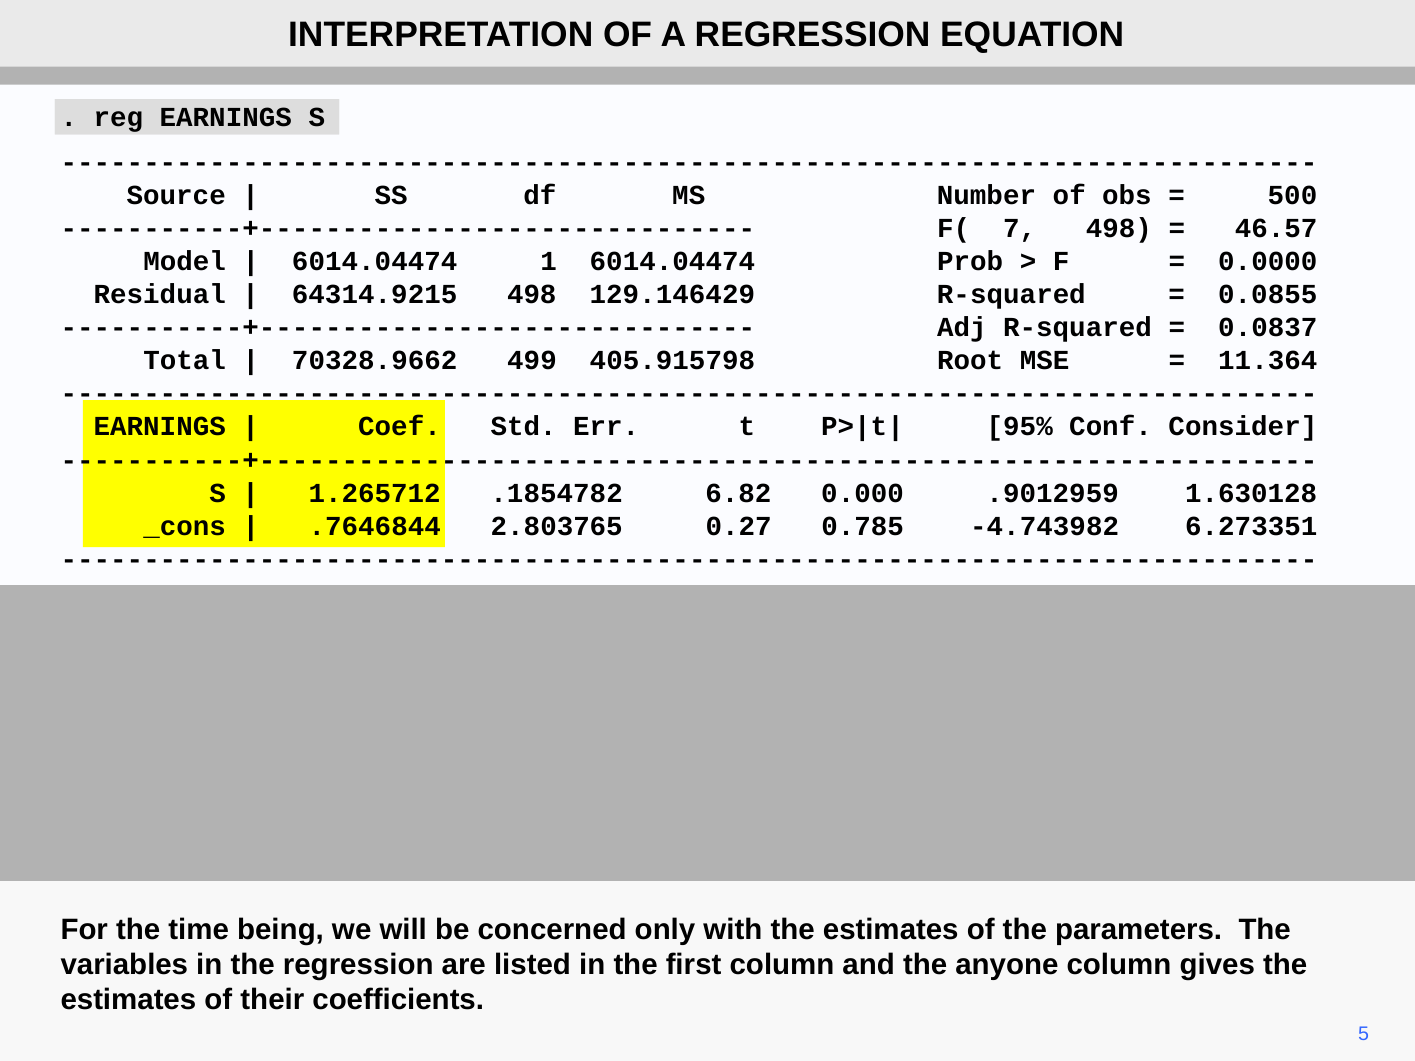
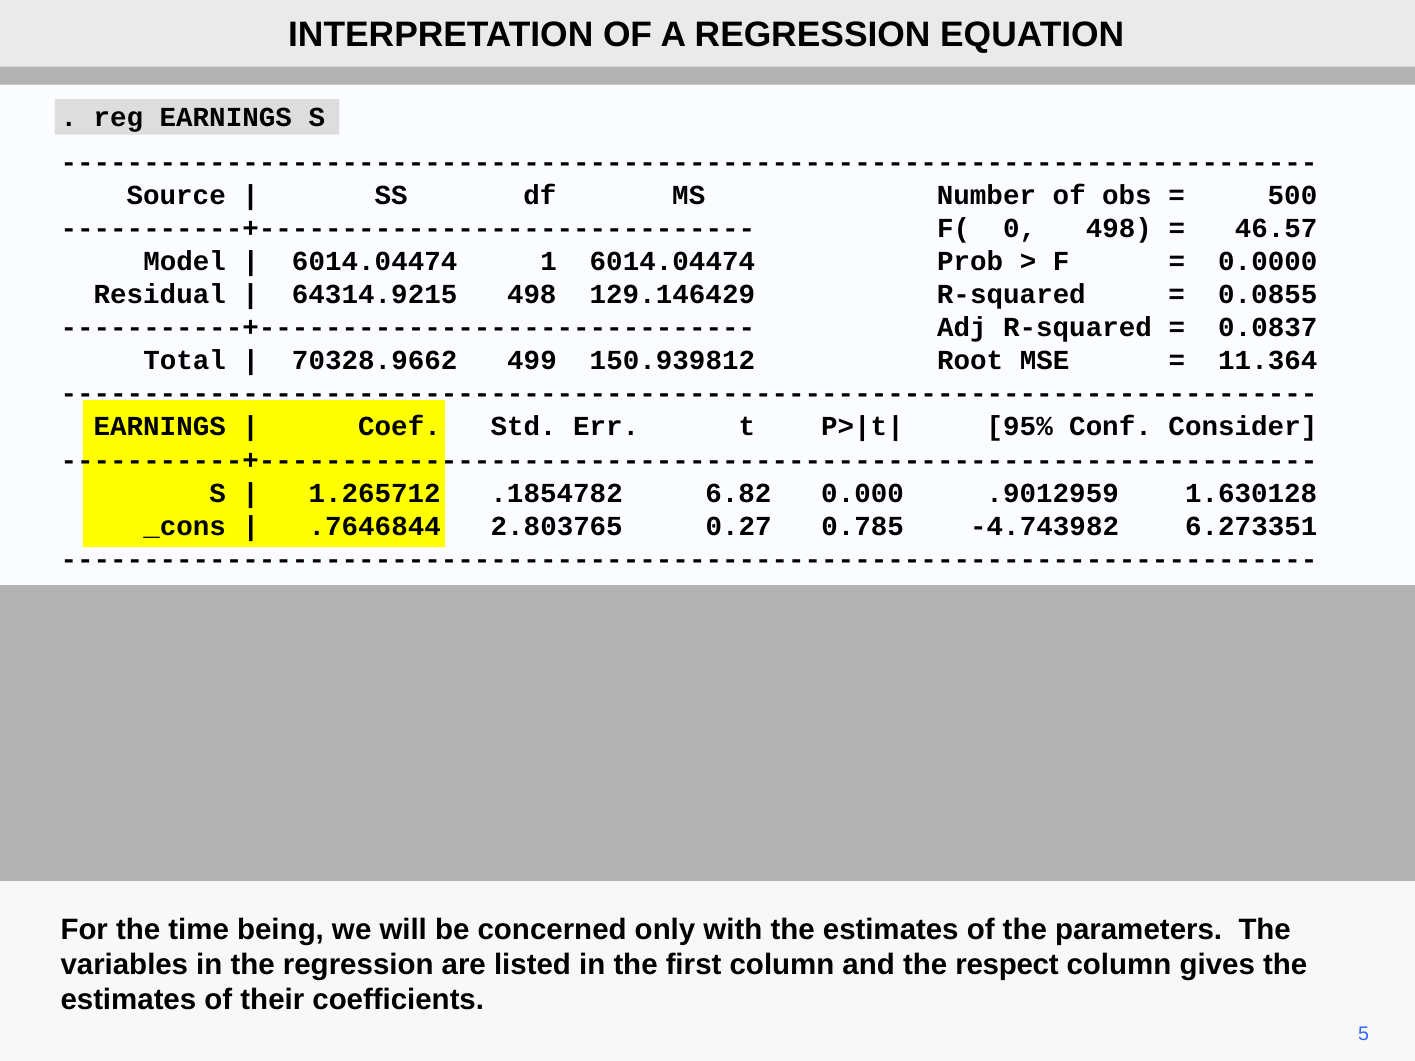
7: 7 -> 0
405.915798: 405.915798 -> 150.939812
anyone: anyone -> respect
